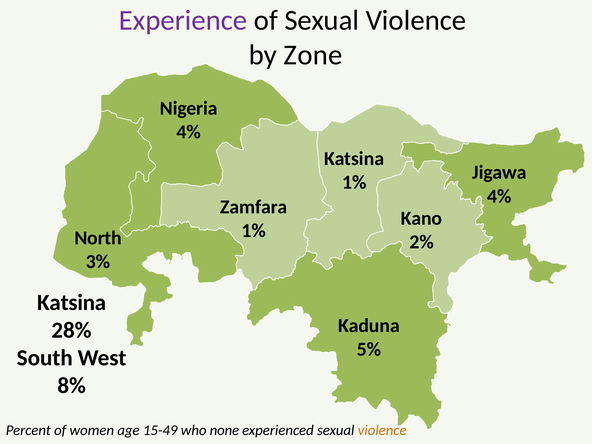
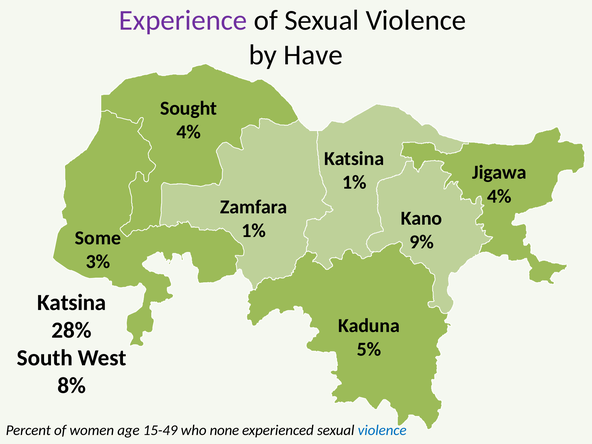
Zone: Zone -> Have
Nigeria: Nigeria -> Sought
North: North -> Some
2%: 2% -> 9%
violence at (382, 430) colour: orange -> blue
